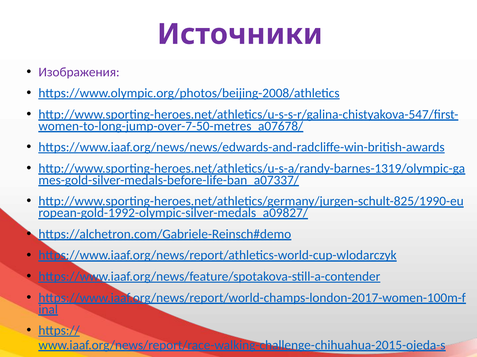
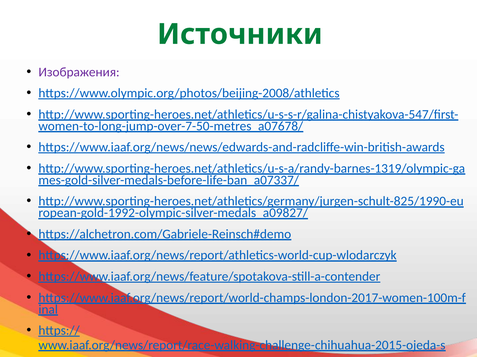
Источники colour: purple -> green
